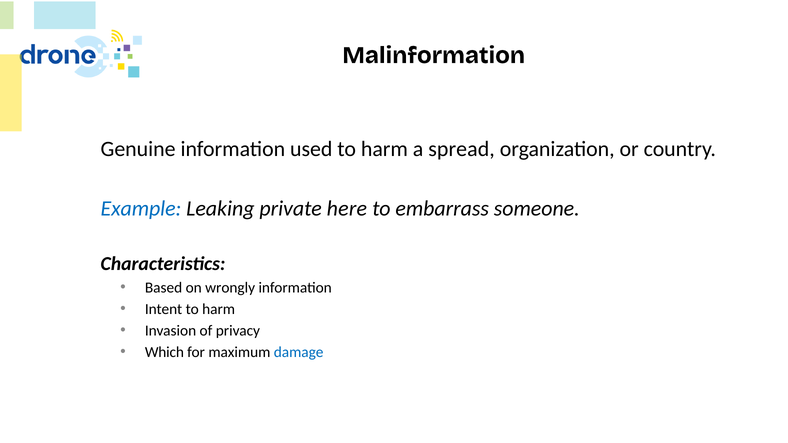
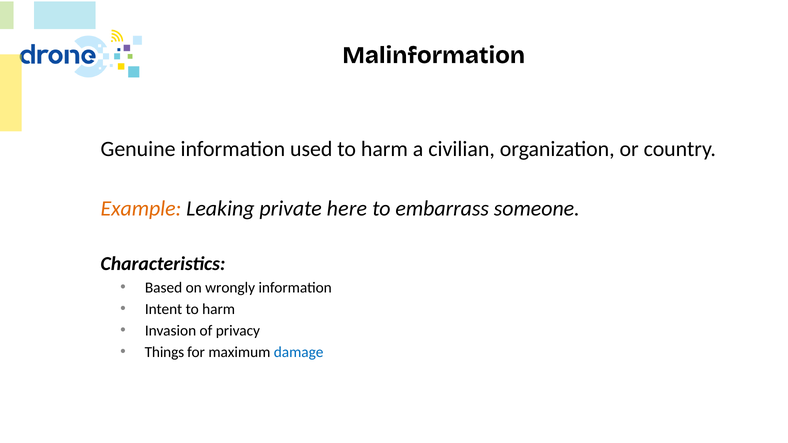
spread: spread -> civilian
Example colour: blue -> orange
Which: Which -> Things
